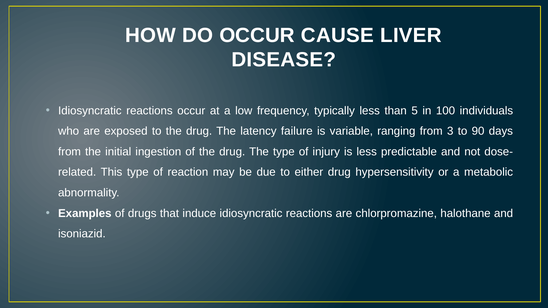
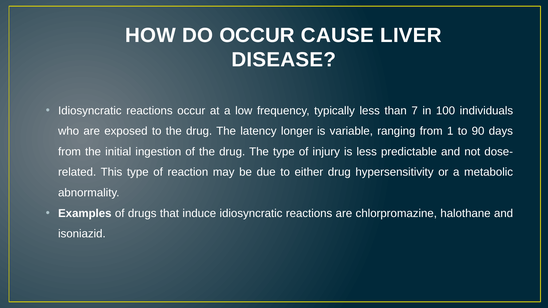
5: 5 -> 7
failure: failure -> longer
3: 3 -> 1
